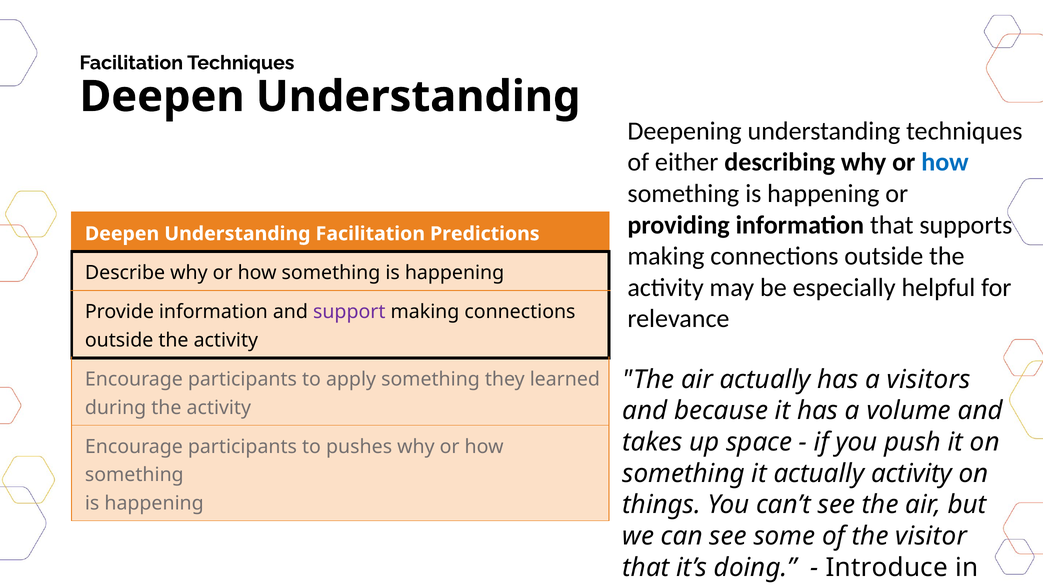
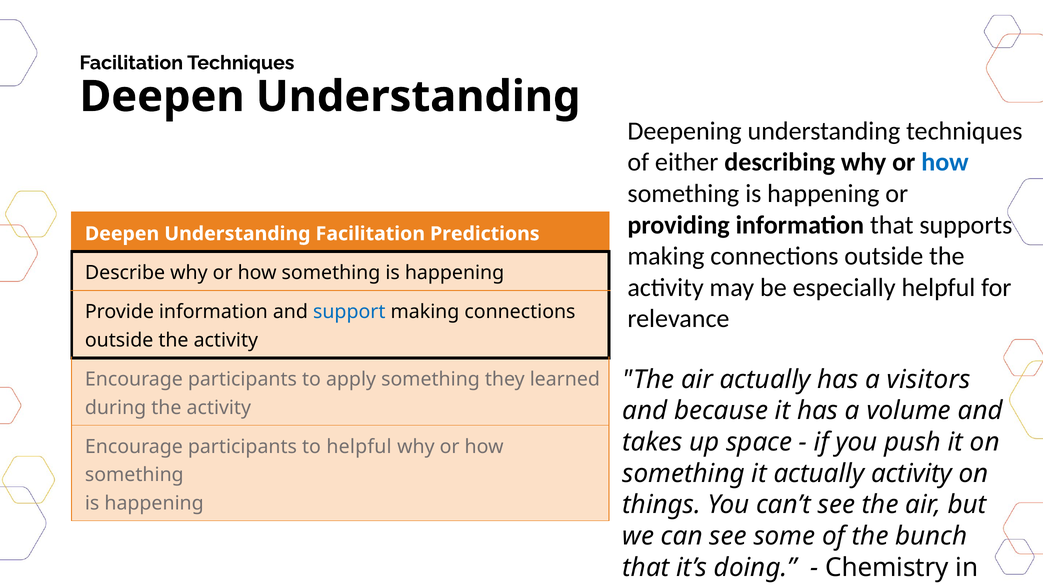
support colour: purple -> blue
to pushes: pushes -> helpful
visitor: visitor -> bunch
Introduce: Introduce -> Chemistry
